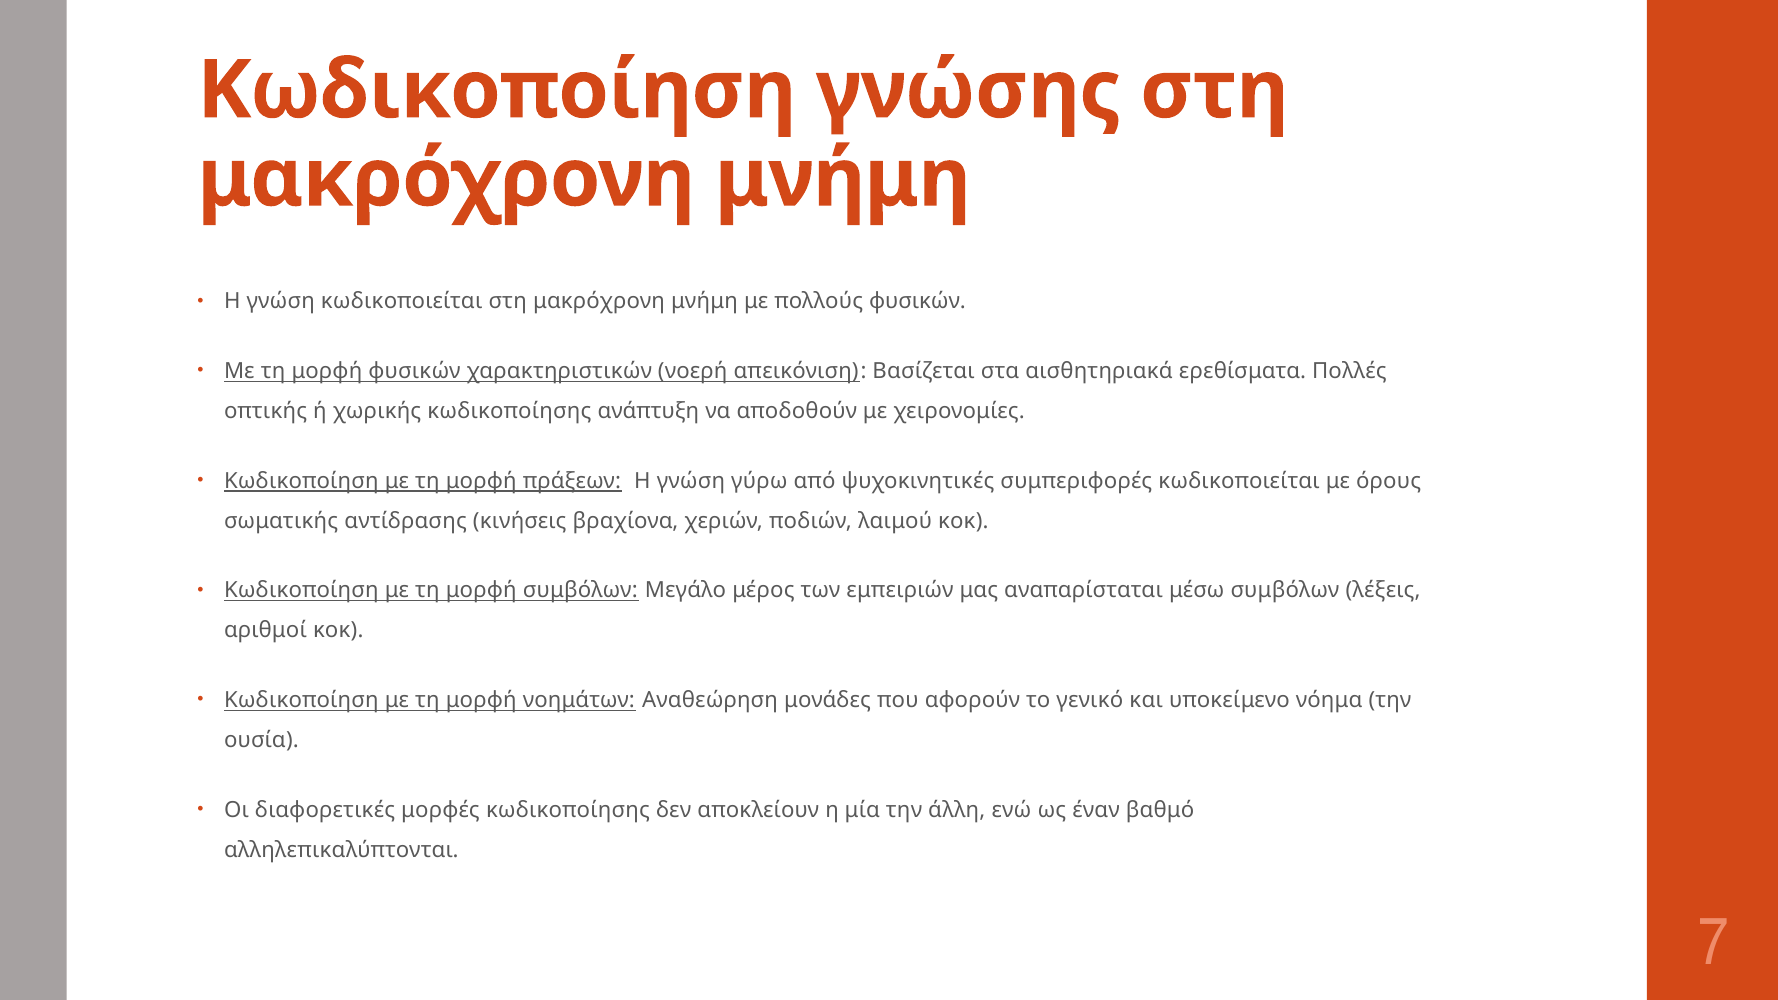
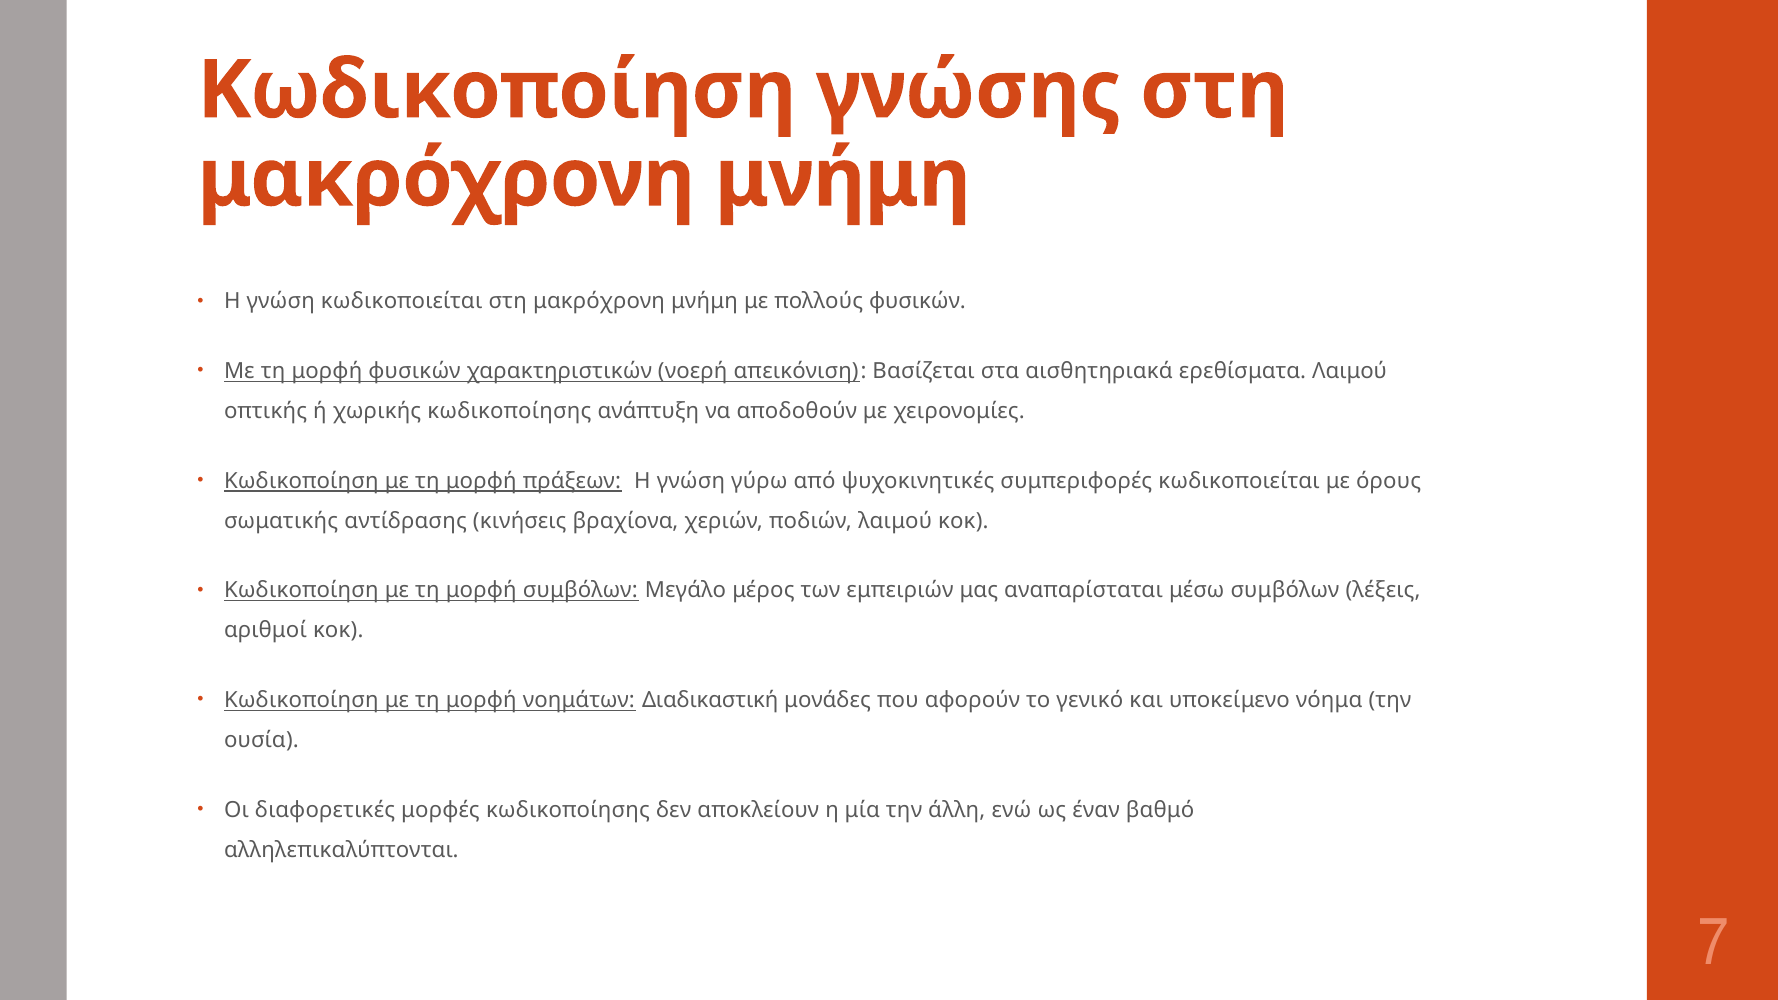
ερεθίσματα Πολλές: Πολλές -> Λαιμού
Αναθεώρηση: Αναθεώρηση -> Διαδικαστική
